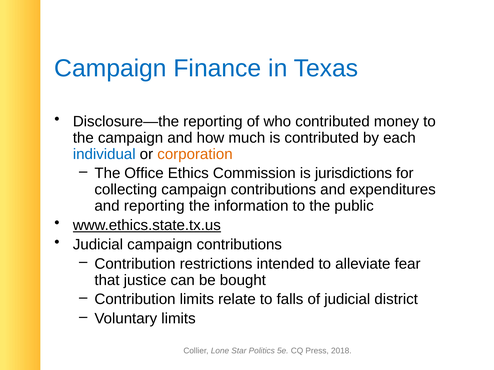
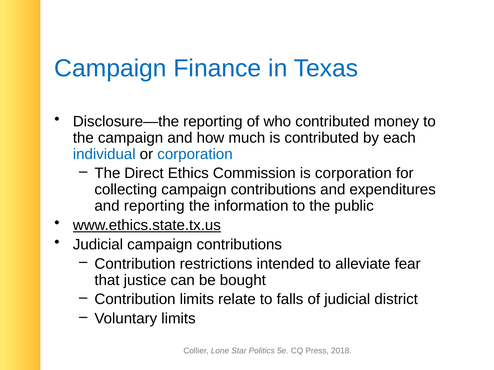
corporation at (195, 154) colour: orange -> blue
Office: Office -> Direct
is jurisdictions: jurisdictions -> corporation
